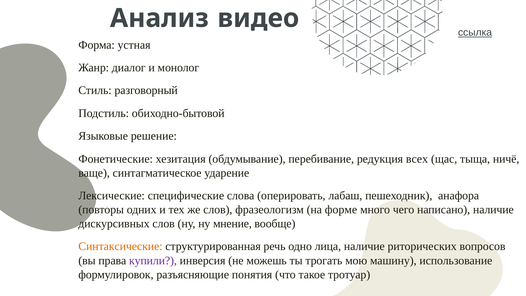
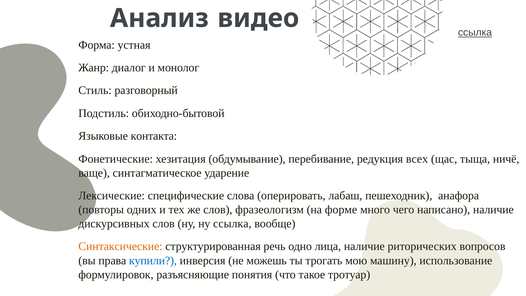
решение: решение -> контакта
ну мнение: мнение -> ссылка
купили colour: purple -> blue
